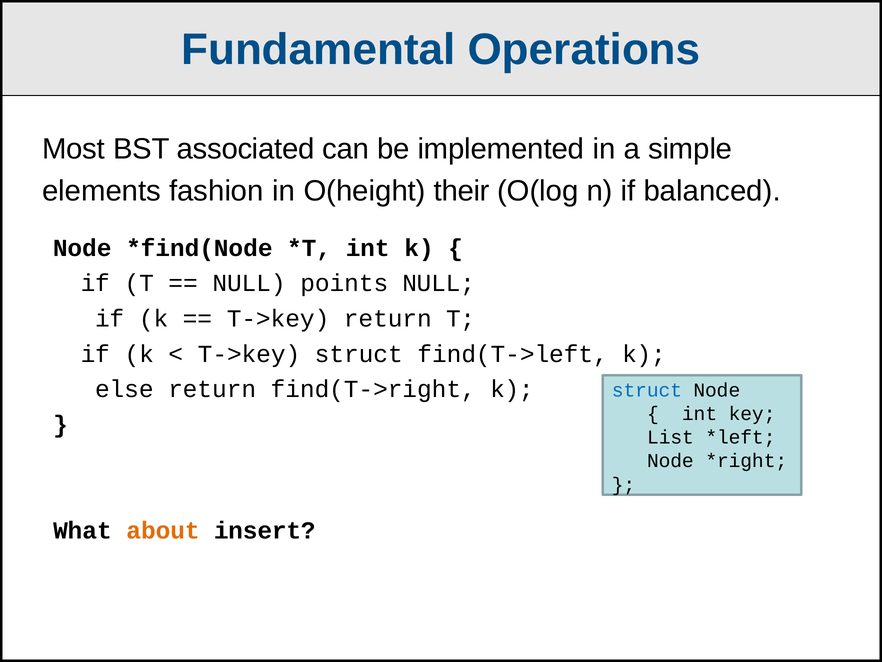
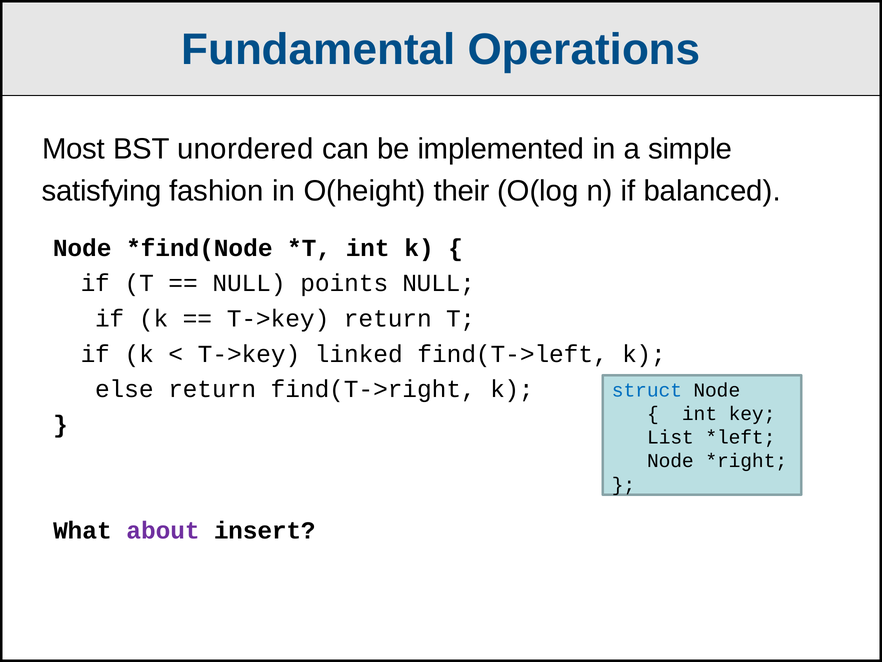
associated: associated -> unordered
elements: elements -> satisfying
T->key struct: struct -> linked
about colour: orange -> purple
